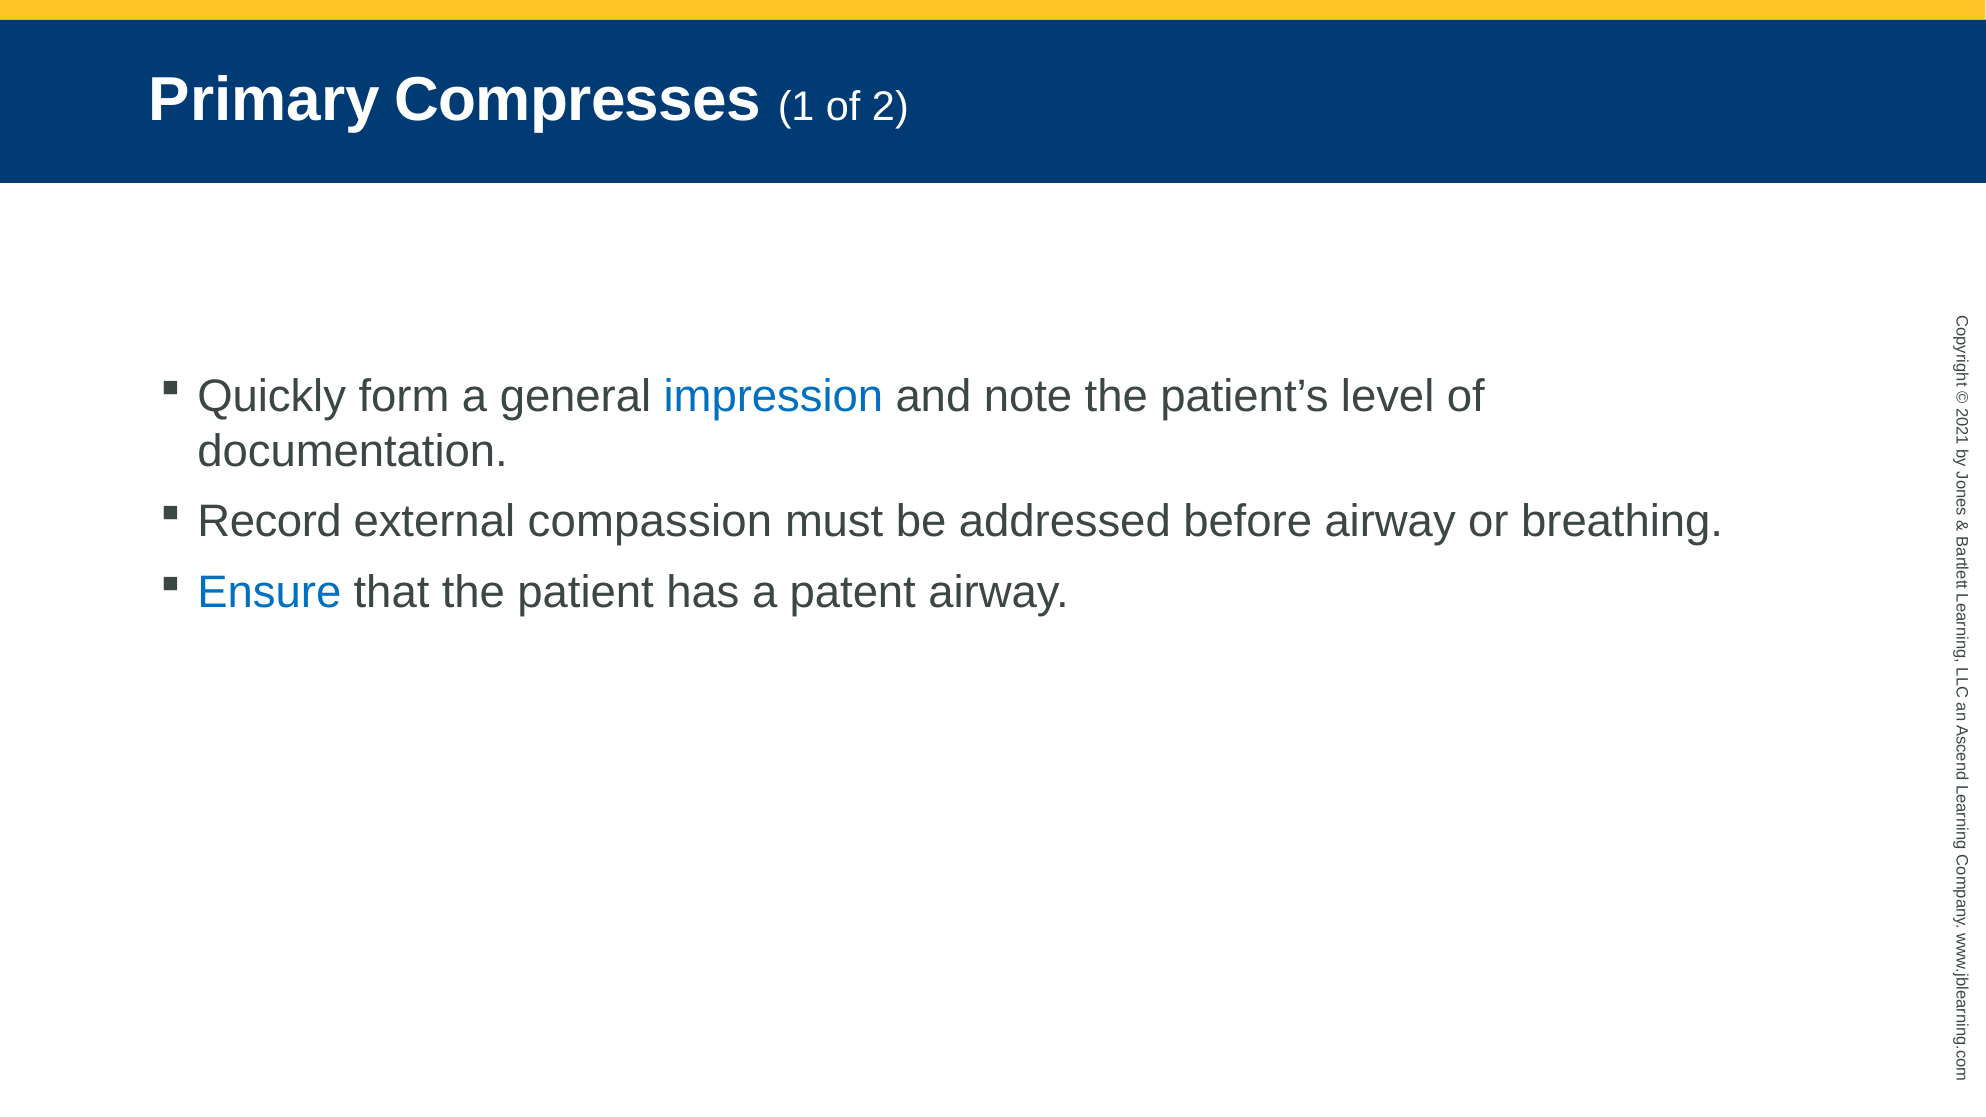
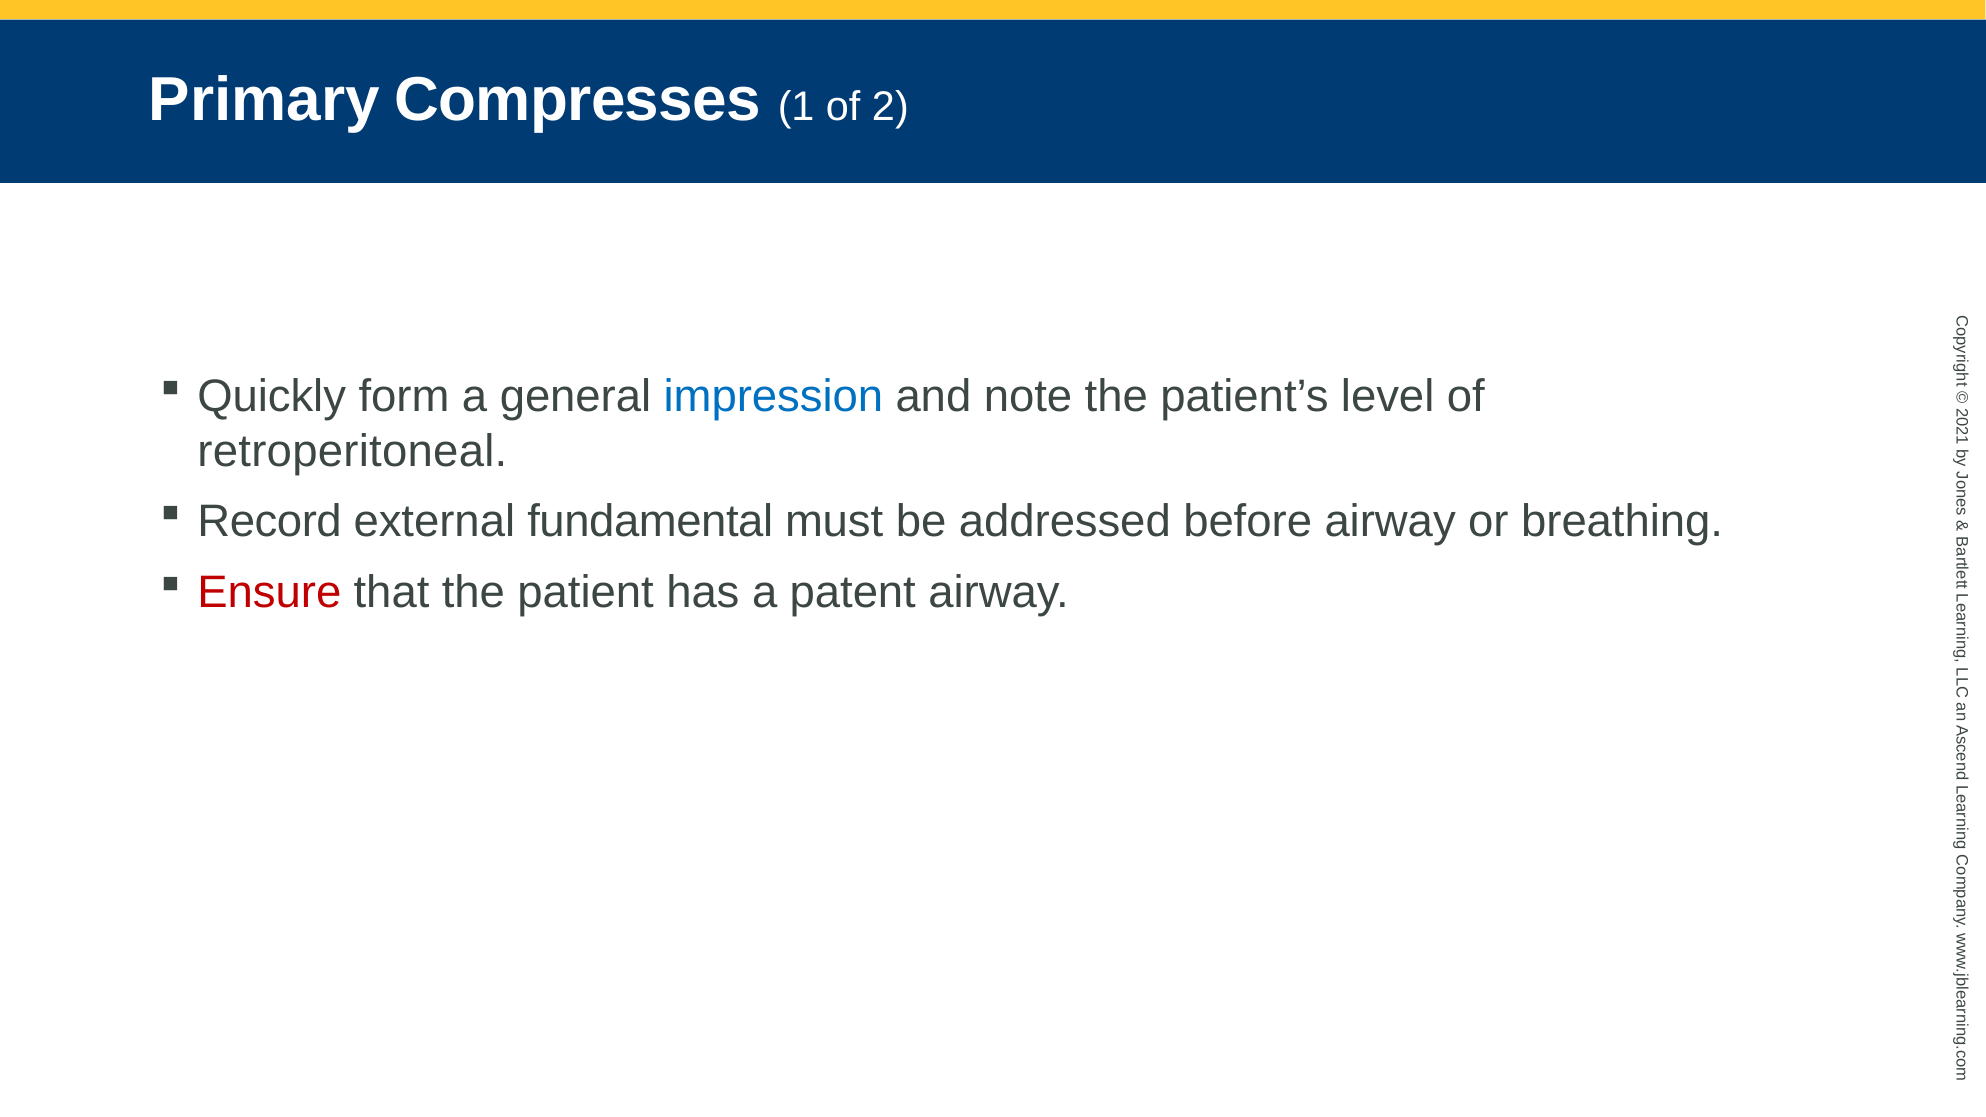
documentation: documentation -> retroperitoneal
compassion: compassion -> fundamental
Ensure colour: blue -> red
